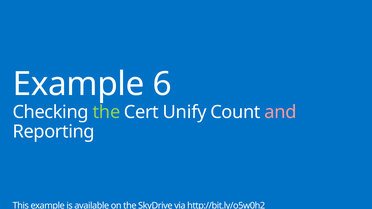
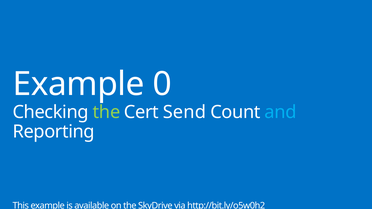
6: 6 -> 0
Unify: Unify -> Send
and colour: pink -> light blue
